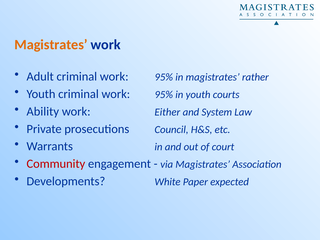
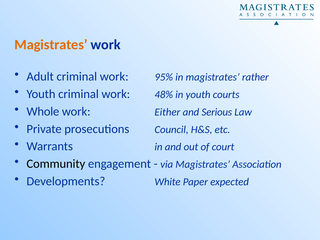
Youth criminal work 95%: 95% -> 48%
Ability: Ability -> Whole
System: System -> Serious
Community colour: red -> black
